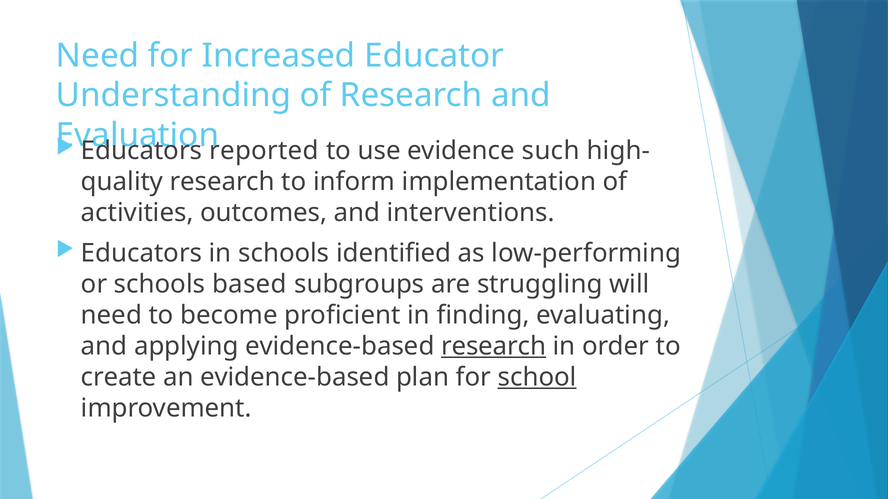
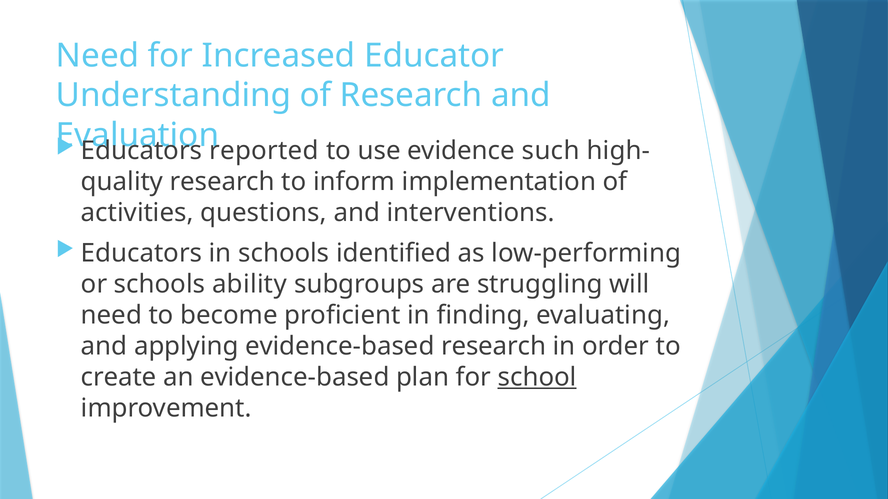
outcomes: outcomes -> questions
based: based -> ability
research at (494, 347) underline: present -> none
